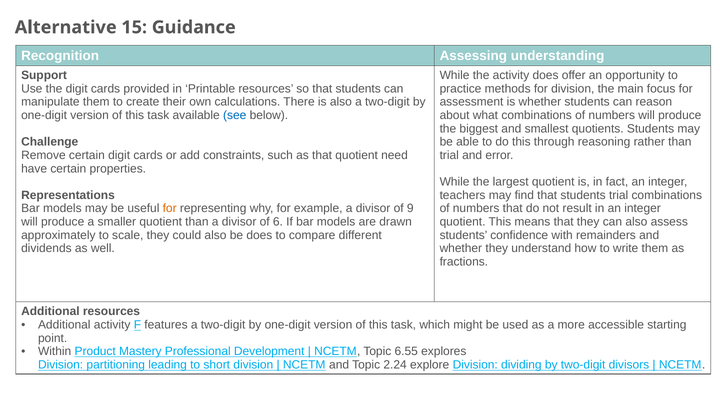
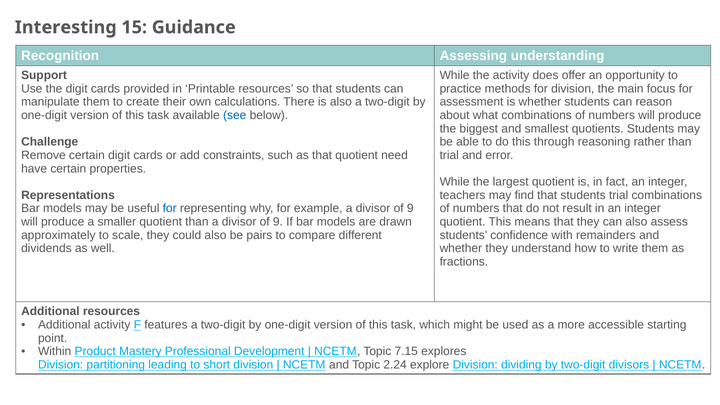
Alternative: Alternative -> Interesting
for at (170, 209) colour: orange -> blue
6 at (278, 222): 6 -> 9
be does: does -> pairs
6.55: 6.55 -> 7.15
